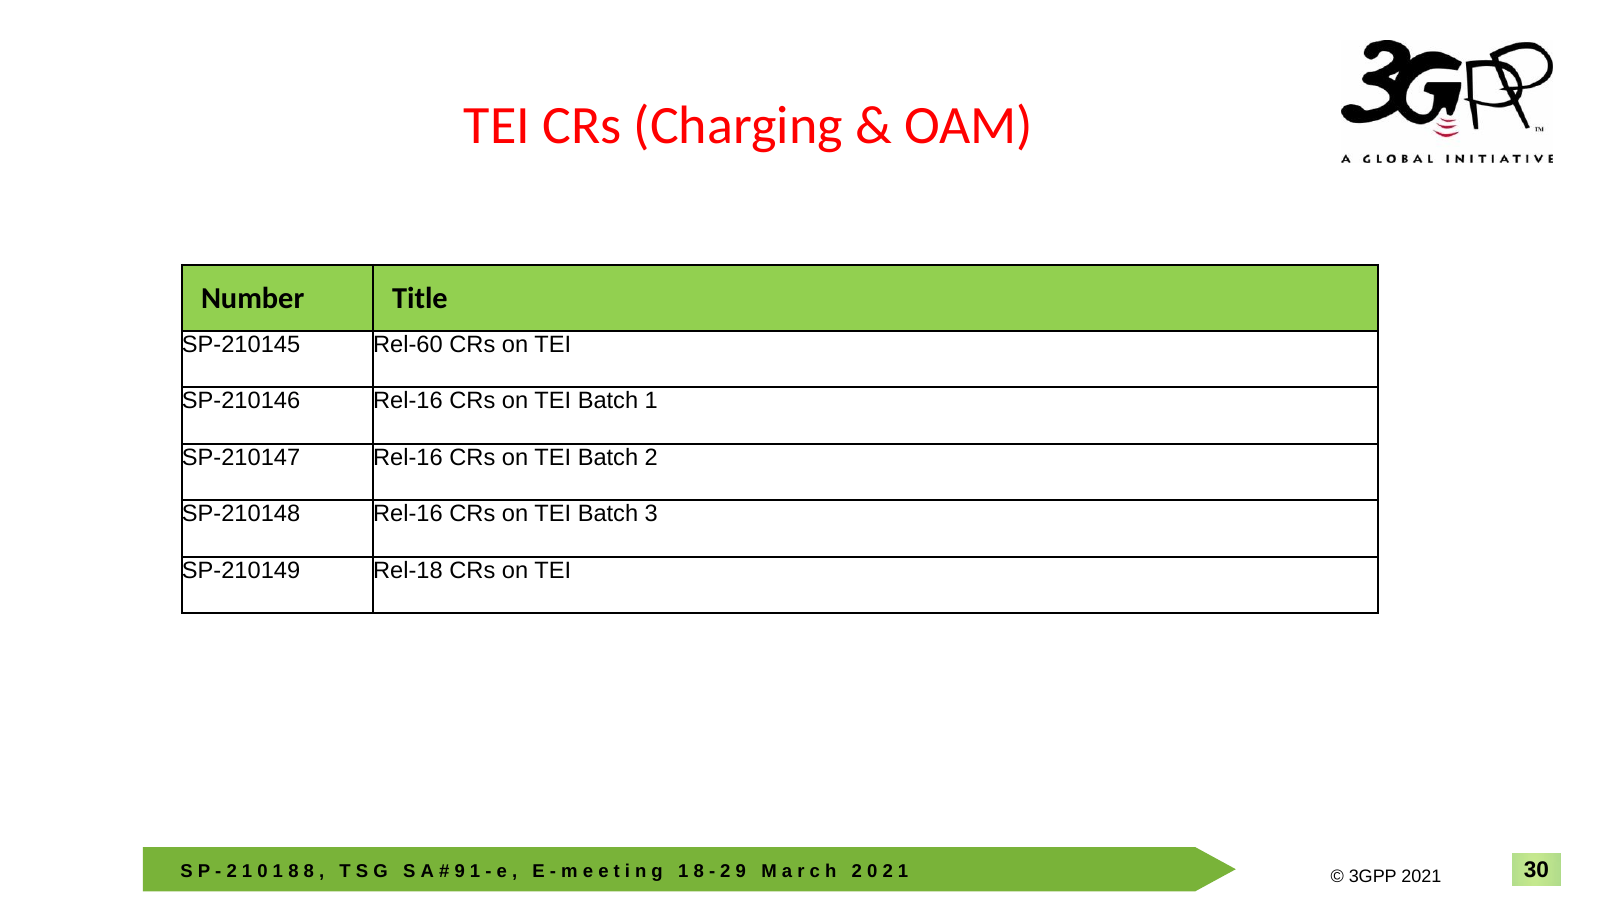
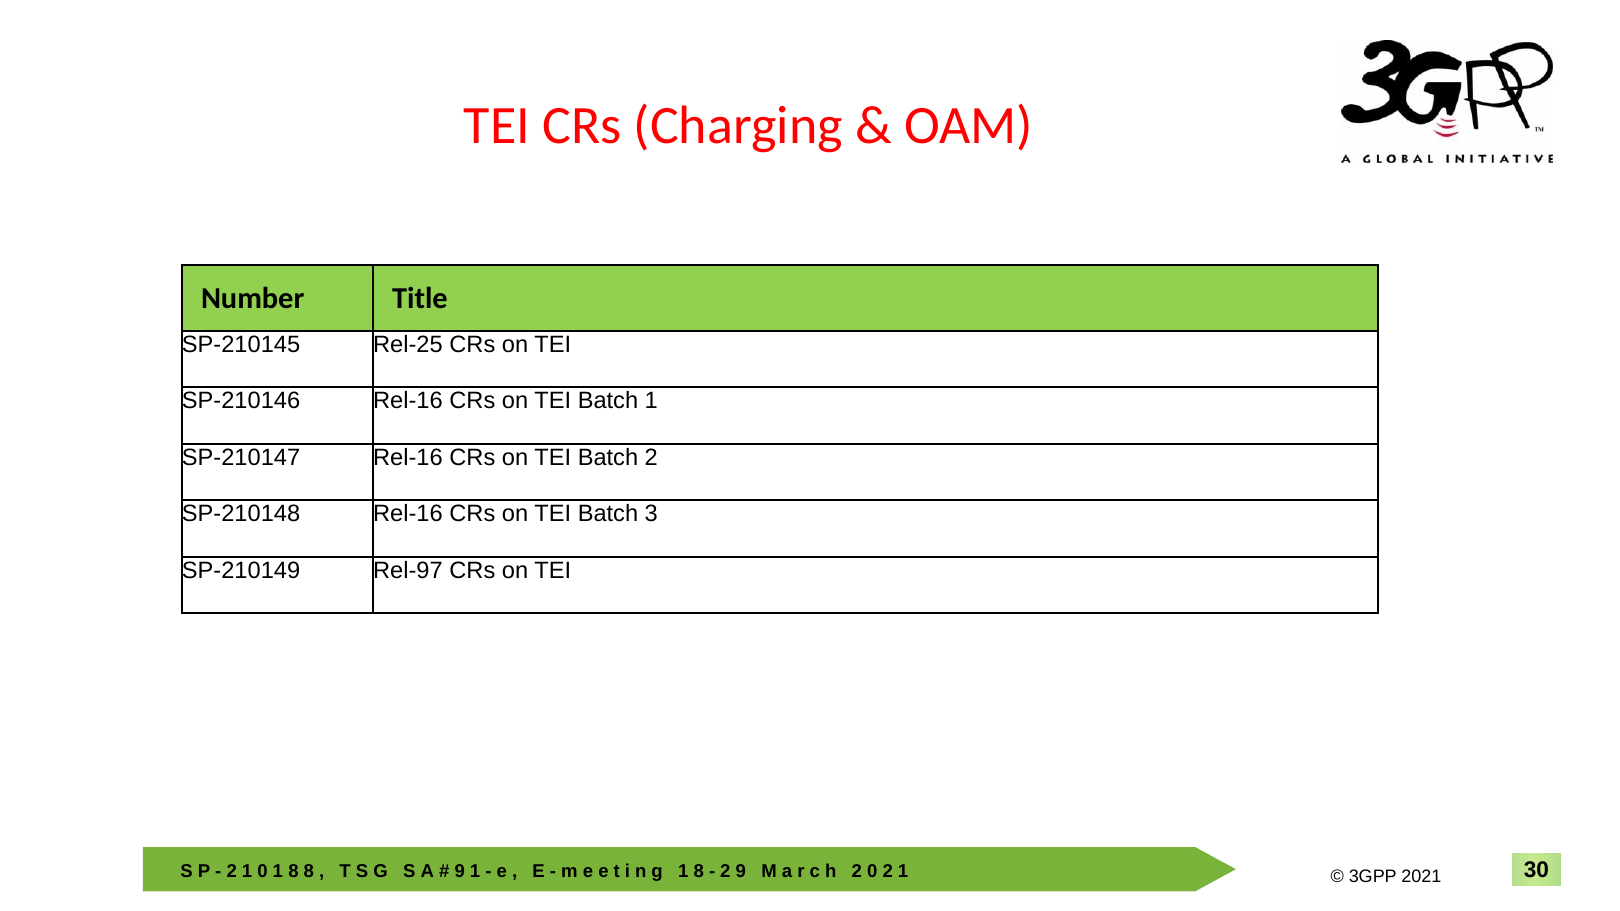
Rel-60: Rel-60 -> Rel-25
Rel-18: Rel-18 -> Rel-97
